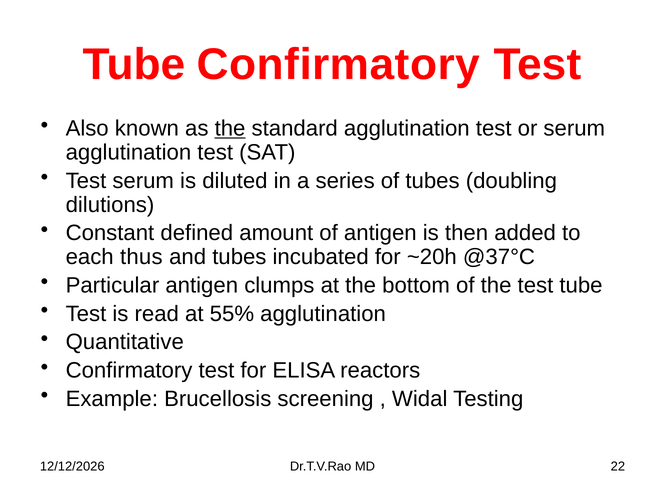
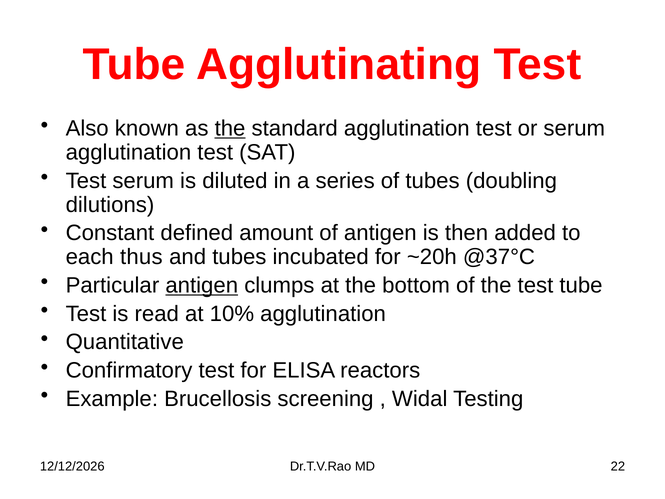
Tube Confirmatory: Confirmatory -> Agglutinating
antigen at (202, 285) underline: none -> present
55%: 55% -> 10%
